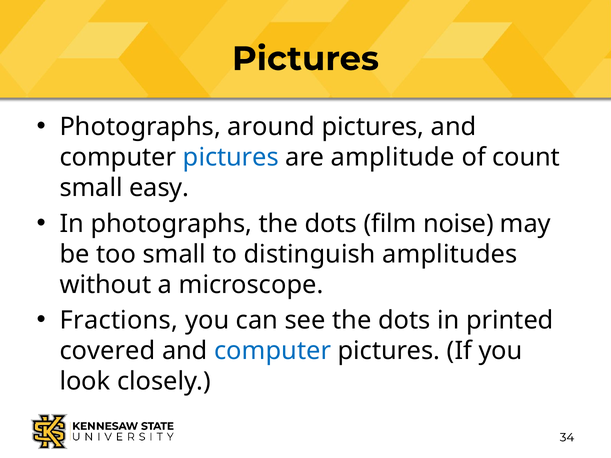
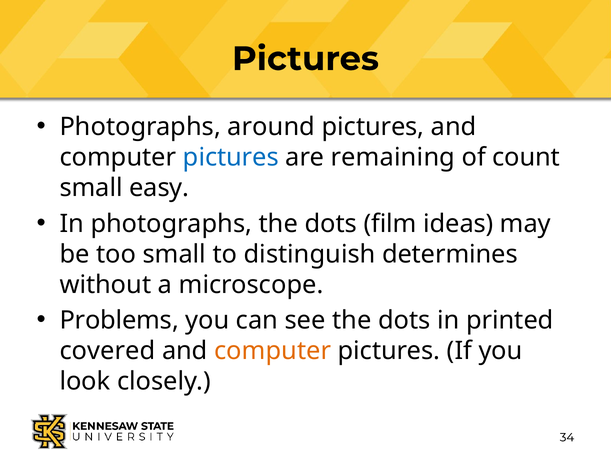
amplitude: amplitude -> remaining
noise: noise -> ideas
amplitudes: amplitudes -> determines
Fractions: Fractions -> Problems
computer at (273, 351) colour: blue -> orange
